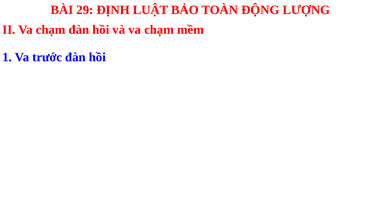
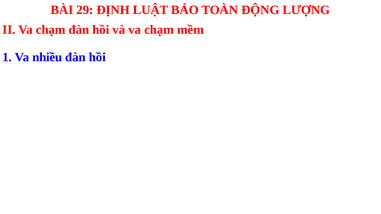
trước: trước -> nhiều
